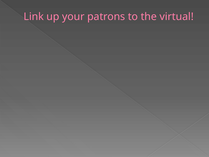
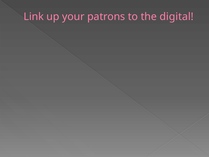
virtual: virtual -> digital
